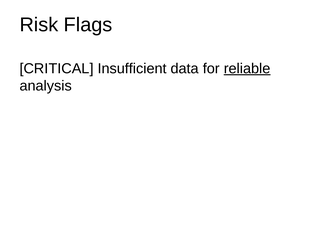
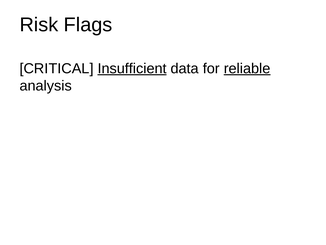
Insufficient underline: none -> present
